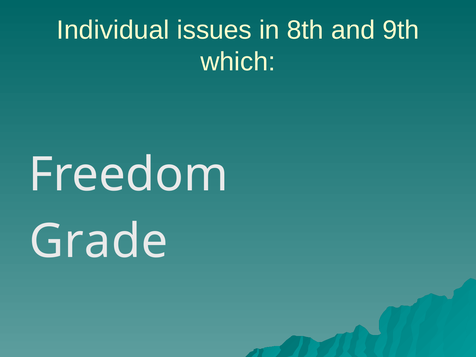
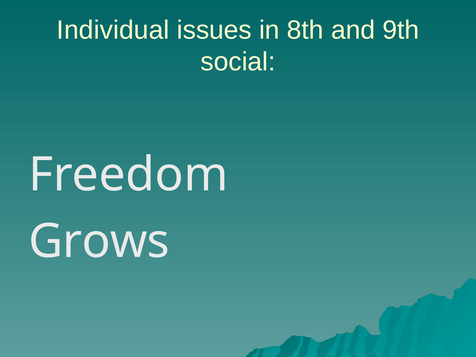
which: which -> social
Grade: Grade -> Grows
